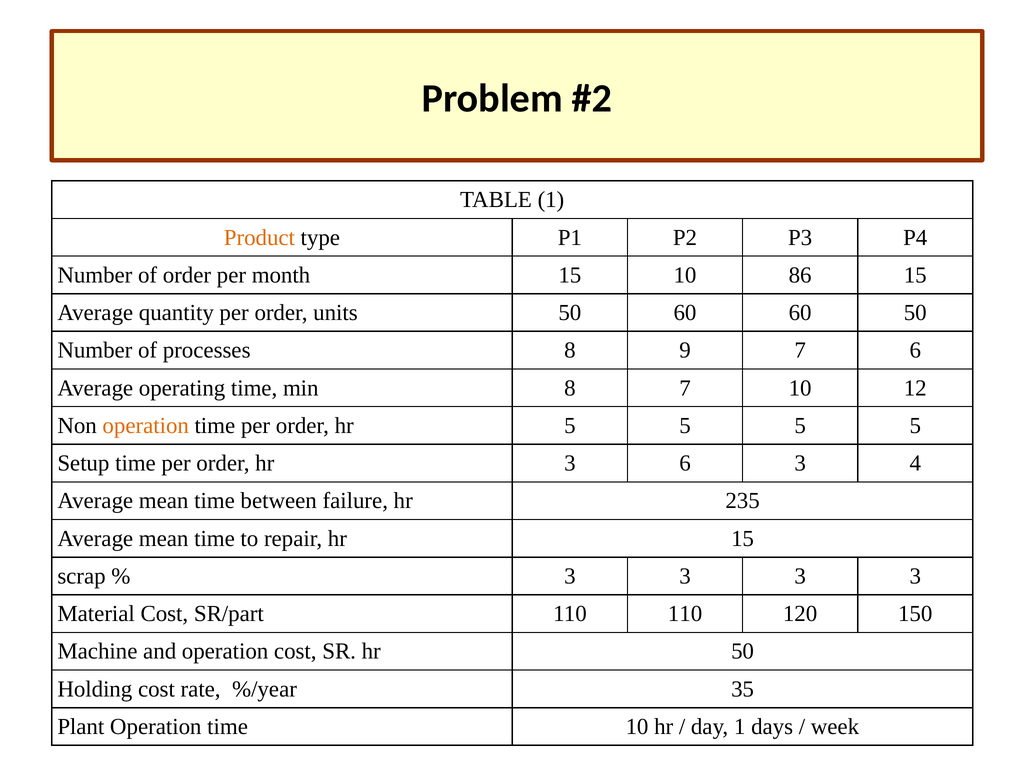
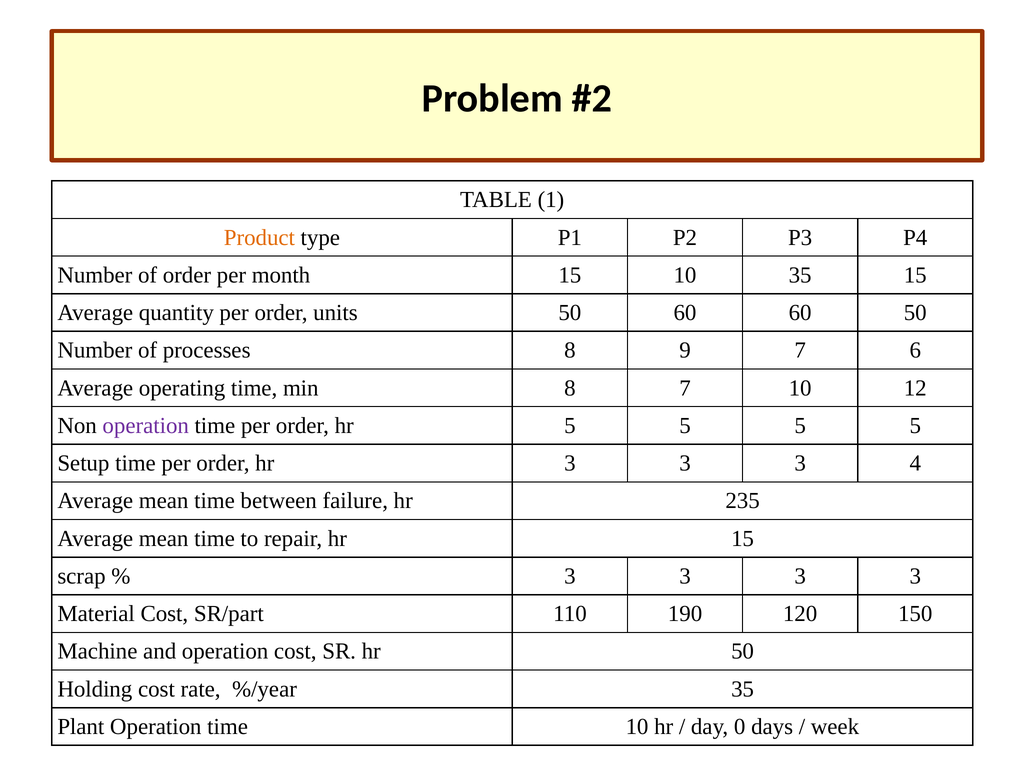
10 86: 86 -> 35
operation at (146, 426) colour: orange -> purple
hr 3 6: 6 -> 3
110 110: 110 -> 190
day 1: 1 -> 0
